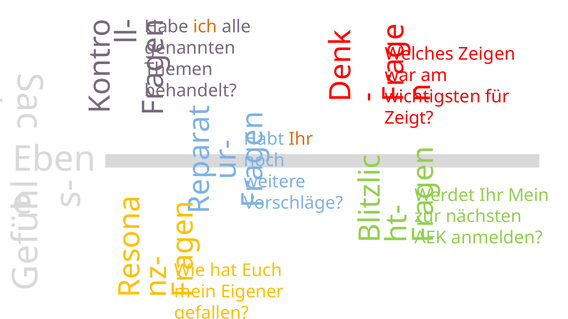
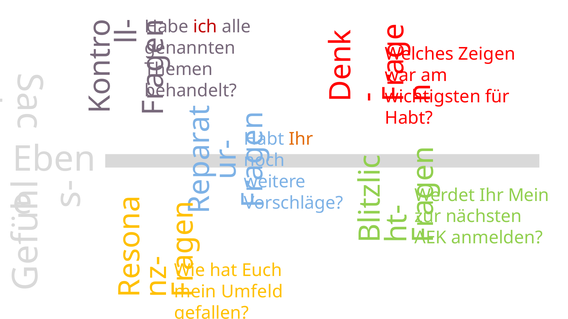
ich colour: orange -> red
Zeigt at (409, 118): Zeigt -> Habt
Eigener: Eigener -> Umfeld
